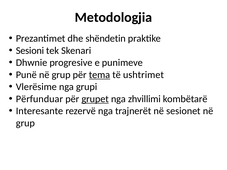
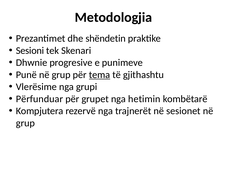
ushtrimet: ushtrimet -> gjithashtu
grupet underline: present -> none
zhvillimi: zhvillimi -> hetimin
Interesante: Interesante -> Kompjutera
